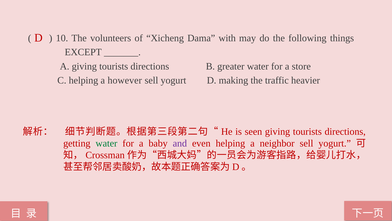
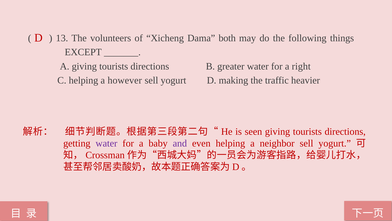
10: 10 -> 13
with: with -> both
store: store -> right
water at (106, 143) colour: green -> purple
